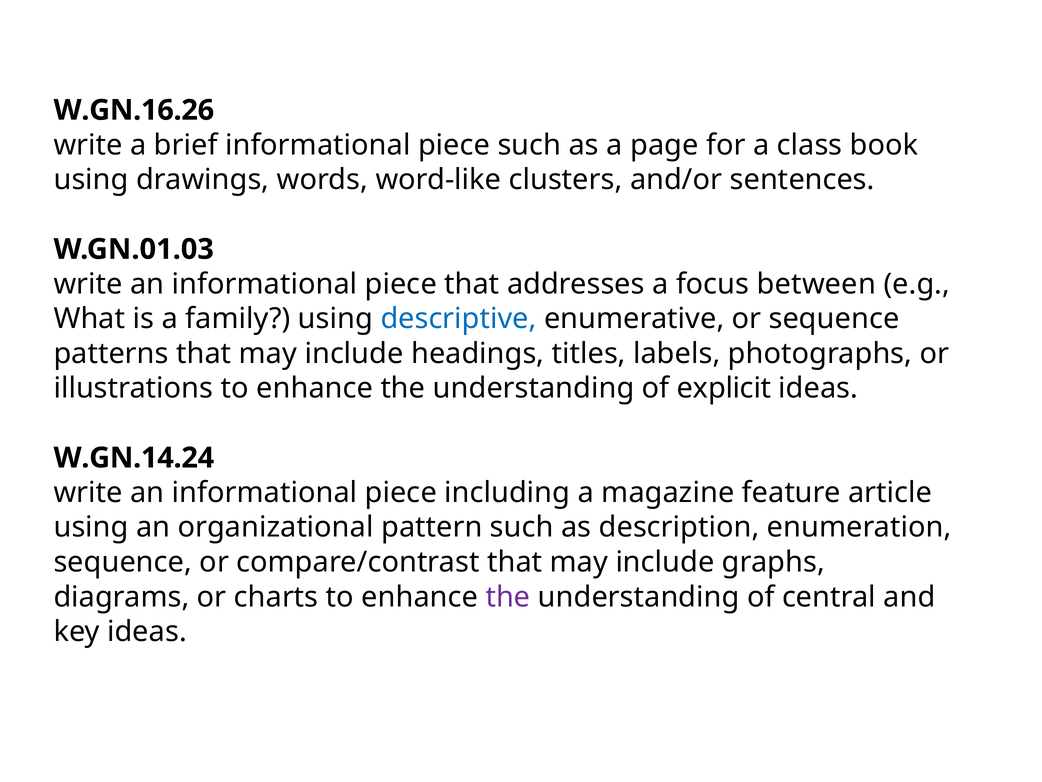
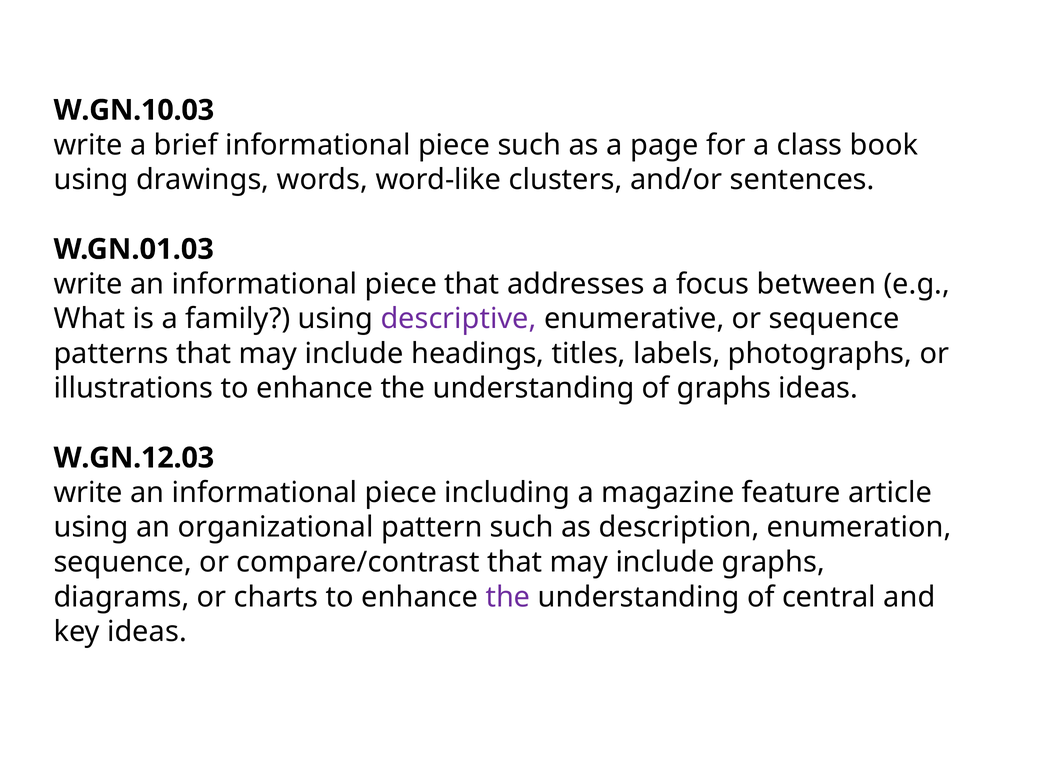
W.GN.16.26: W.GN.16.26 -> W.GN.10.03
descriptive colour: blue -> purple
of explicit: explicit -> graphs
W.GN.14.24: W.GN.14.24 -> W.GN.12.03
